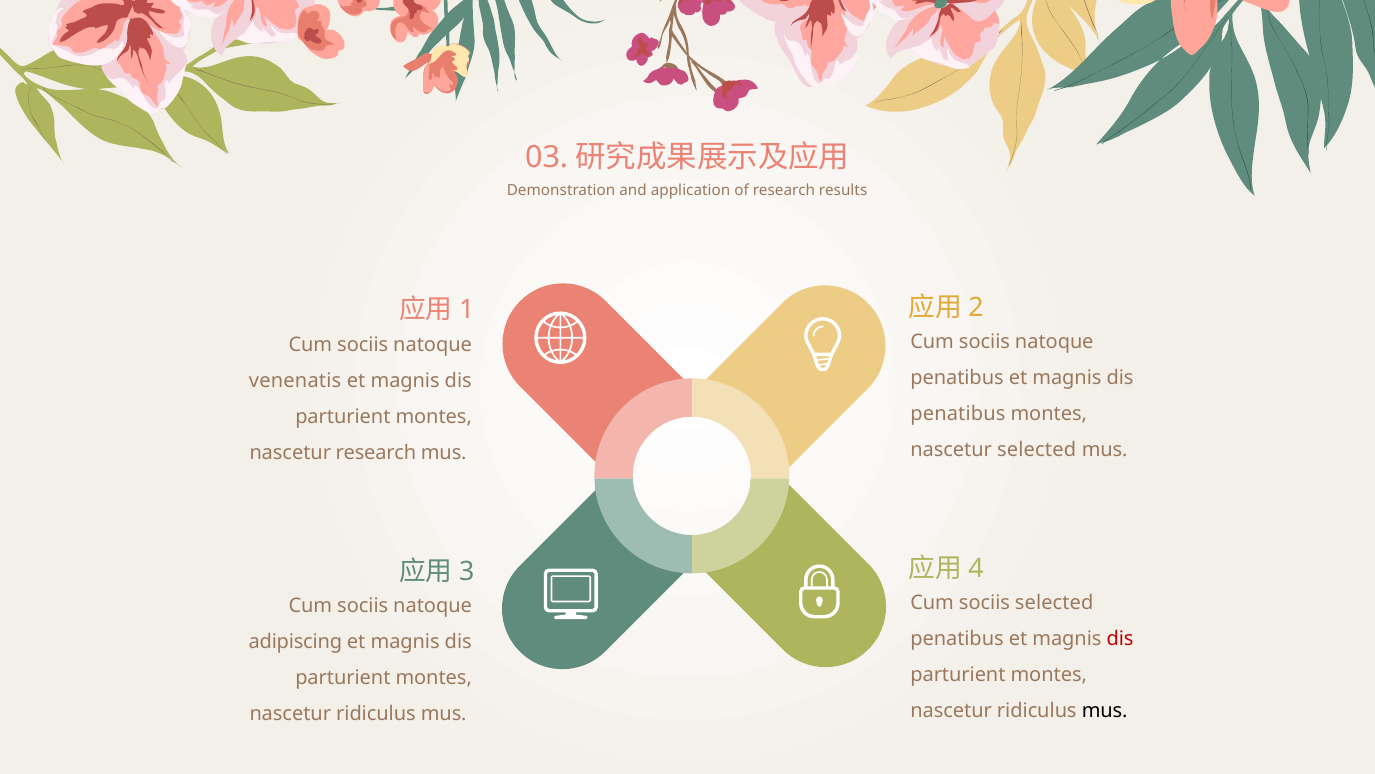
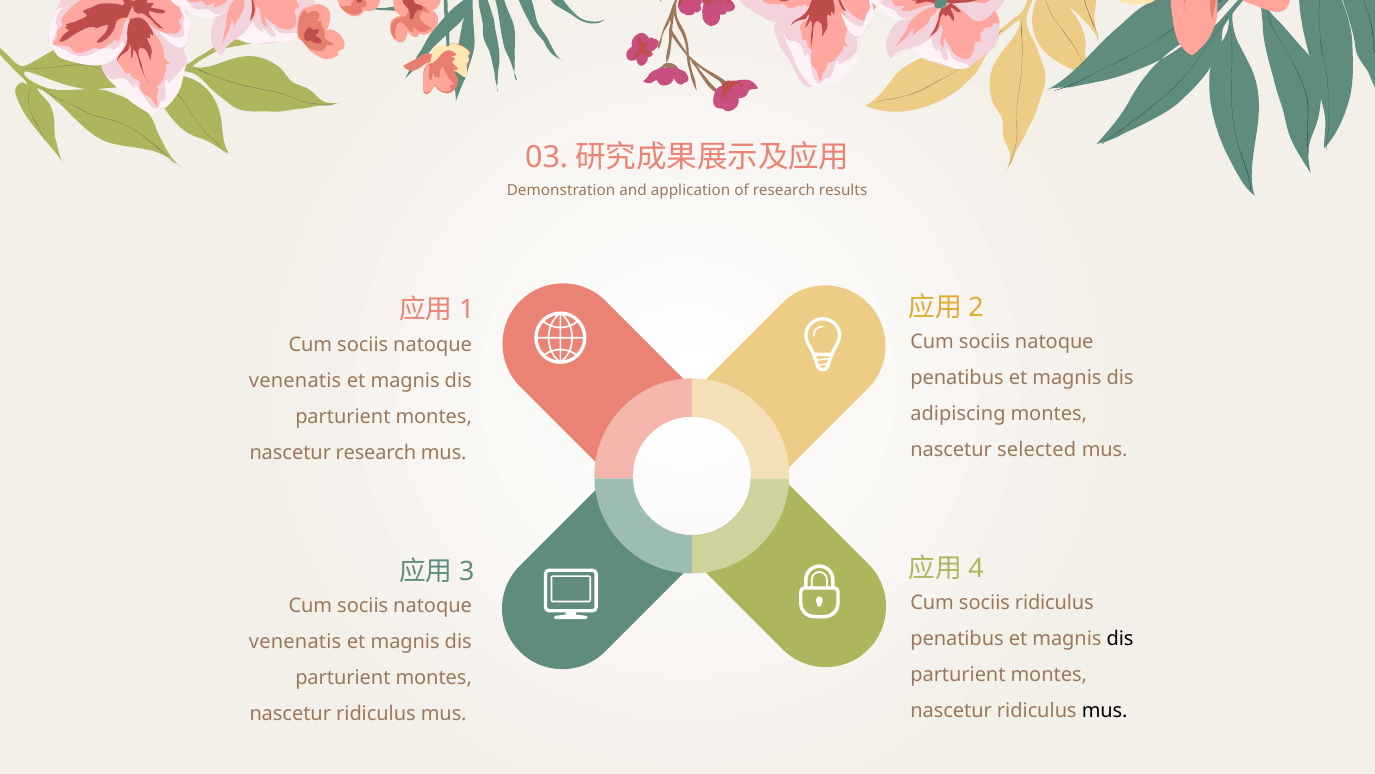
penatibus at (958, 414): penatibus -> adipiscing
sociis selected: selected -> ridiculus
dis at (1120, 639) colour: red -> black
adipiscing at (295, 641): adipiscing -> venenatis
